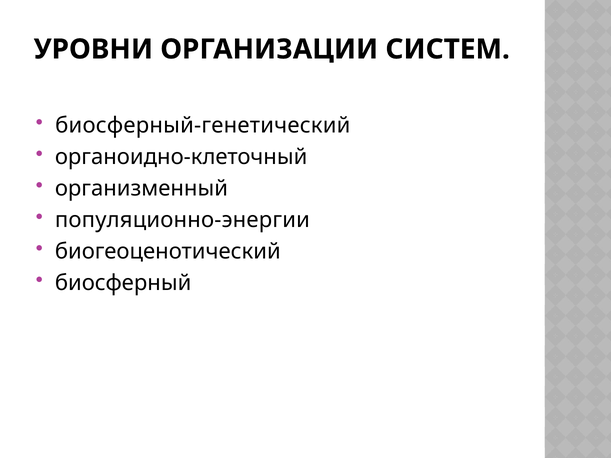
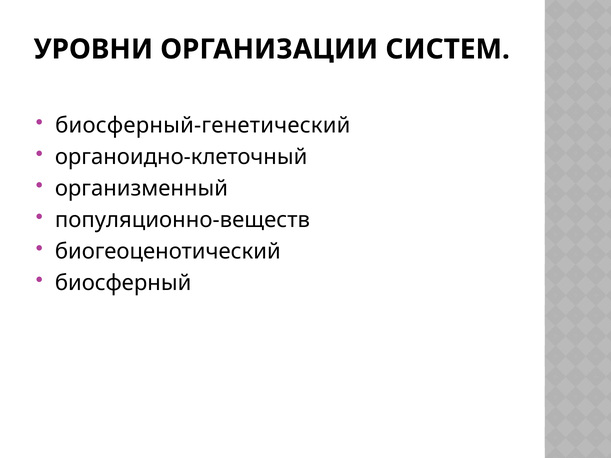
популяционно-энергии: популяционно-энергии -> популяционно-веществ
